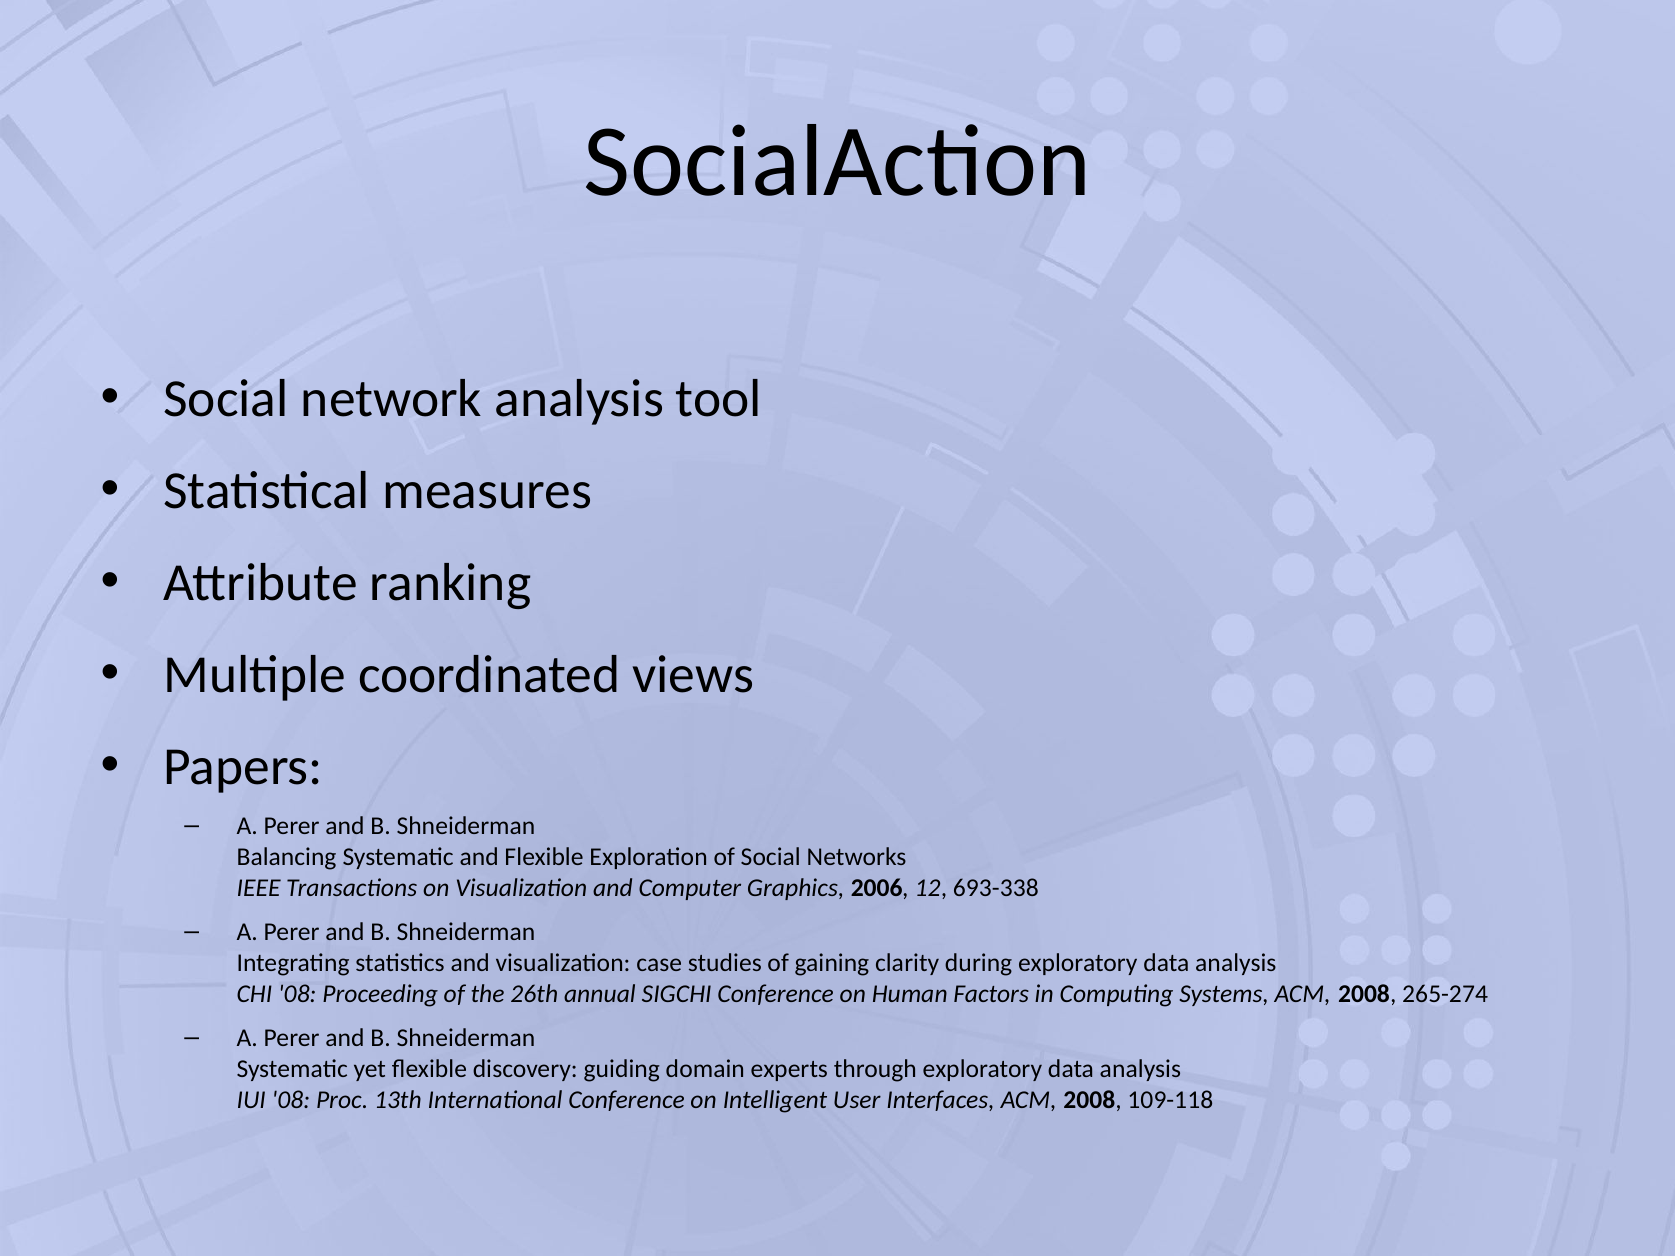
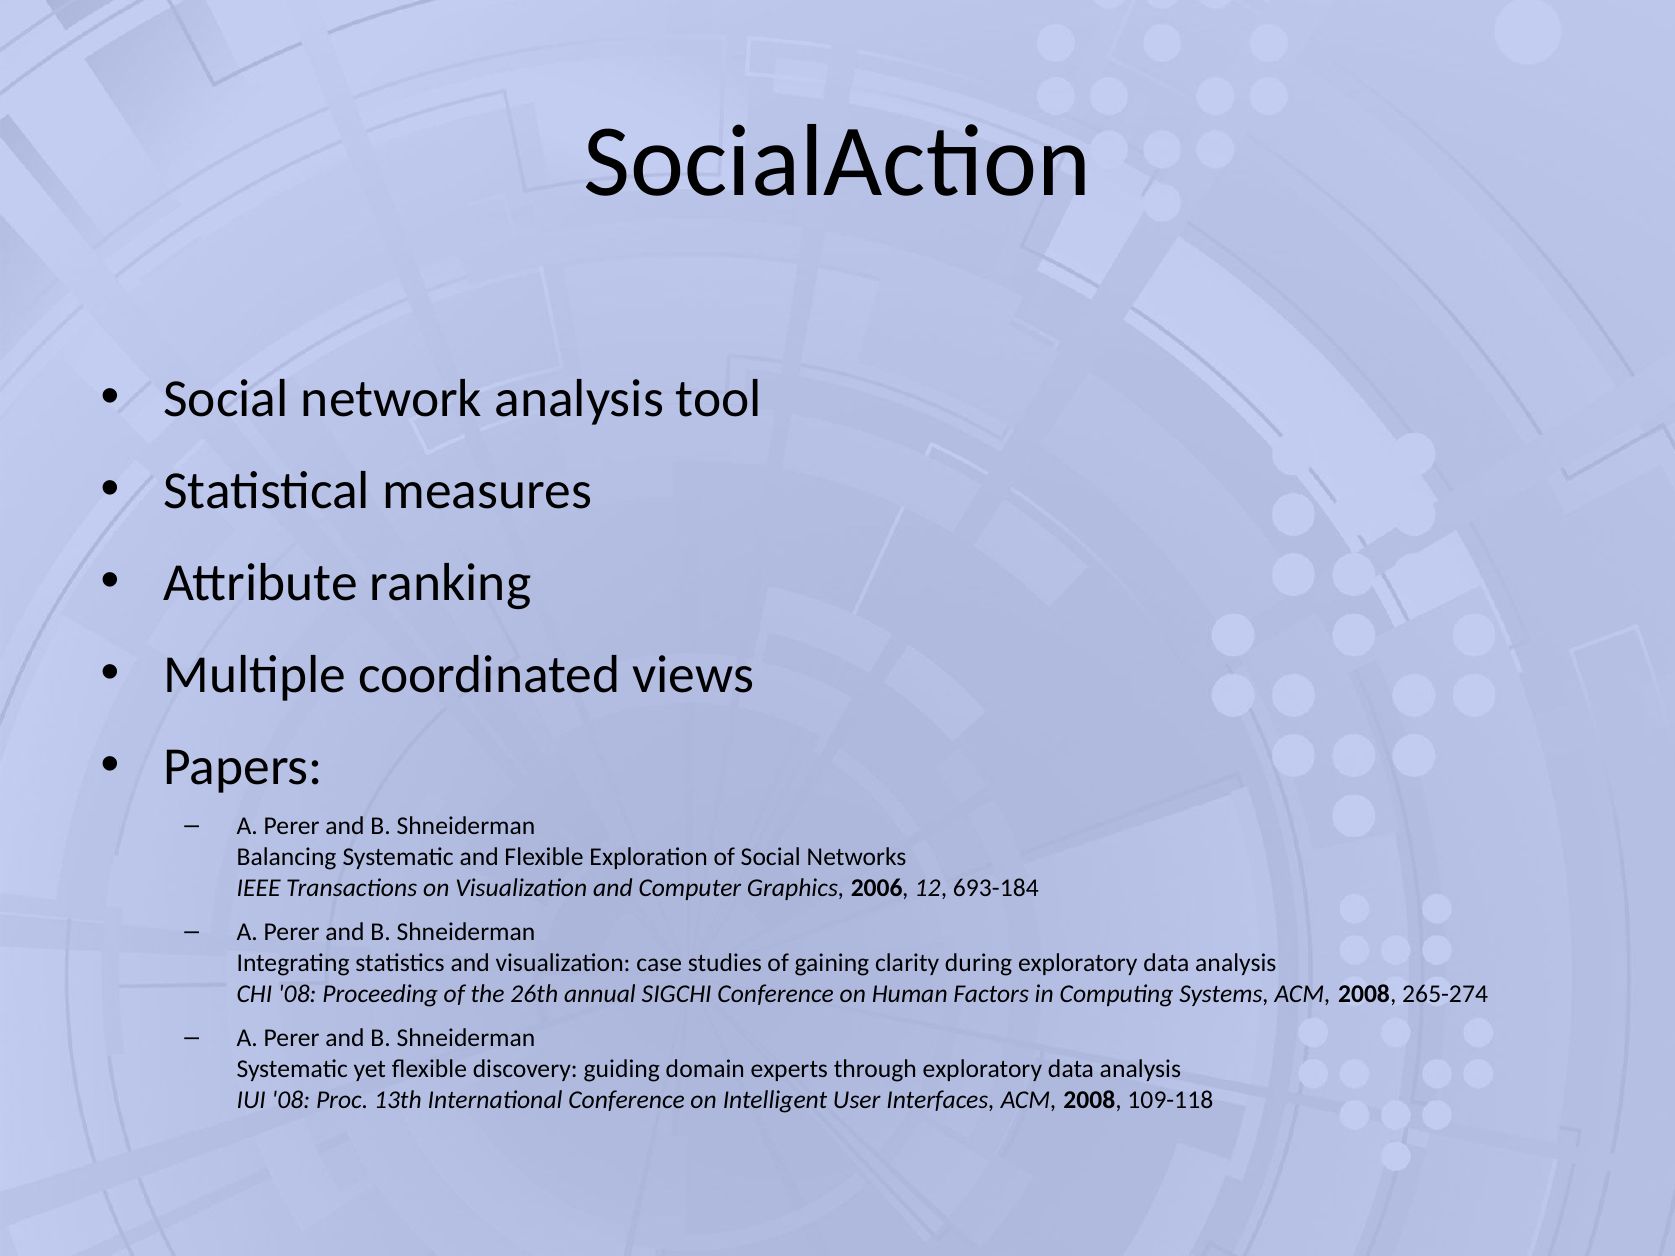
693-338: 693-338 -> 693-184
